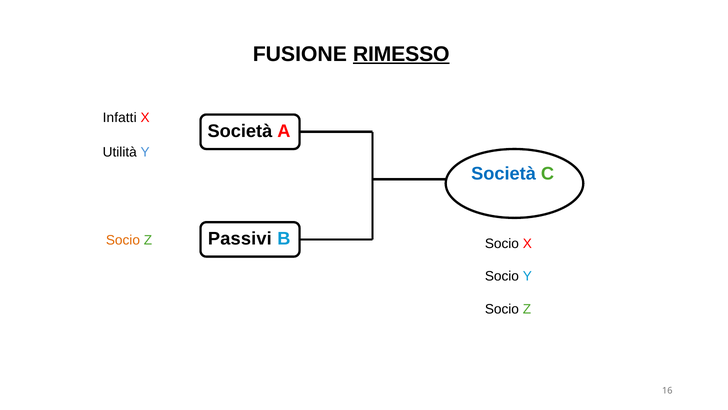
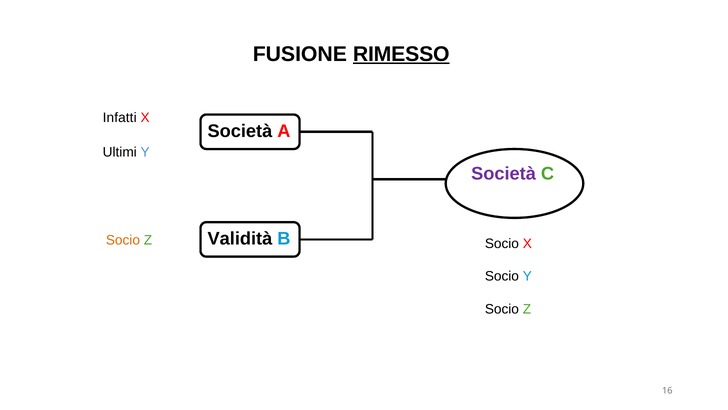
Utilità: Utilità -> Ultimi
Società at (504, 174) colour: blue -> purple
Passivi: Passivi -> Validità
